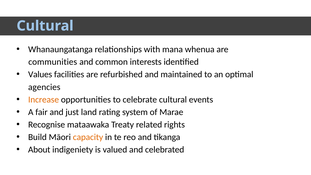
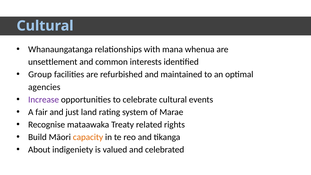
communities: communities -> unsettlement
Values: Values -> Group
Increase colour: orange -> purple
